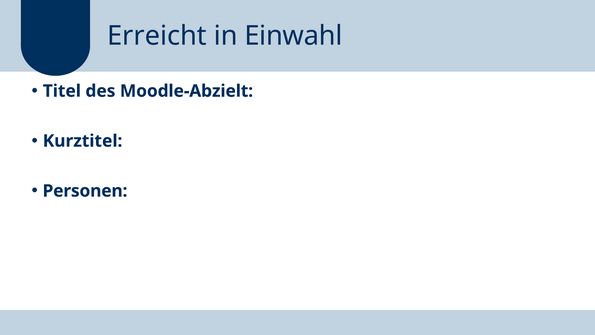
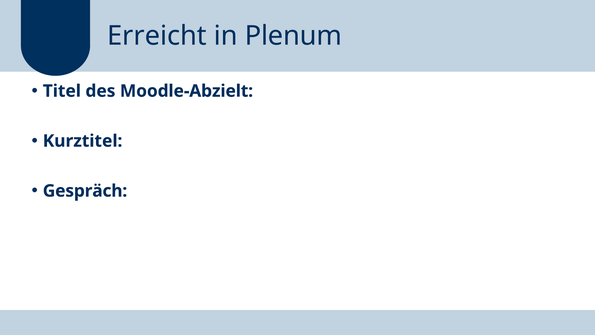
Einwahl: Einwahl -> Plenum
Personen: Personen -> Gespräch
